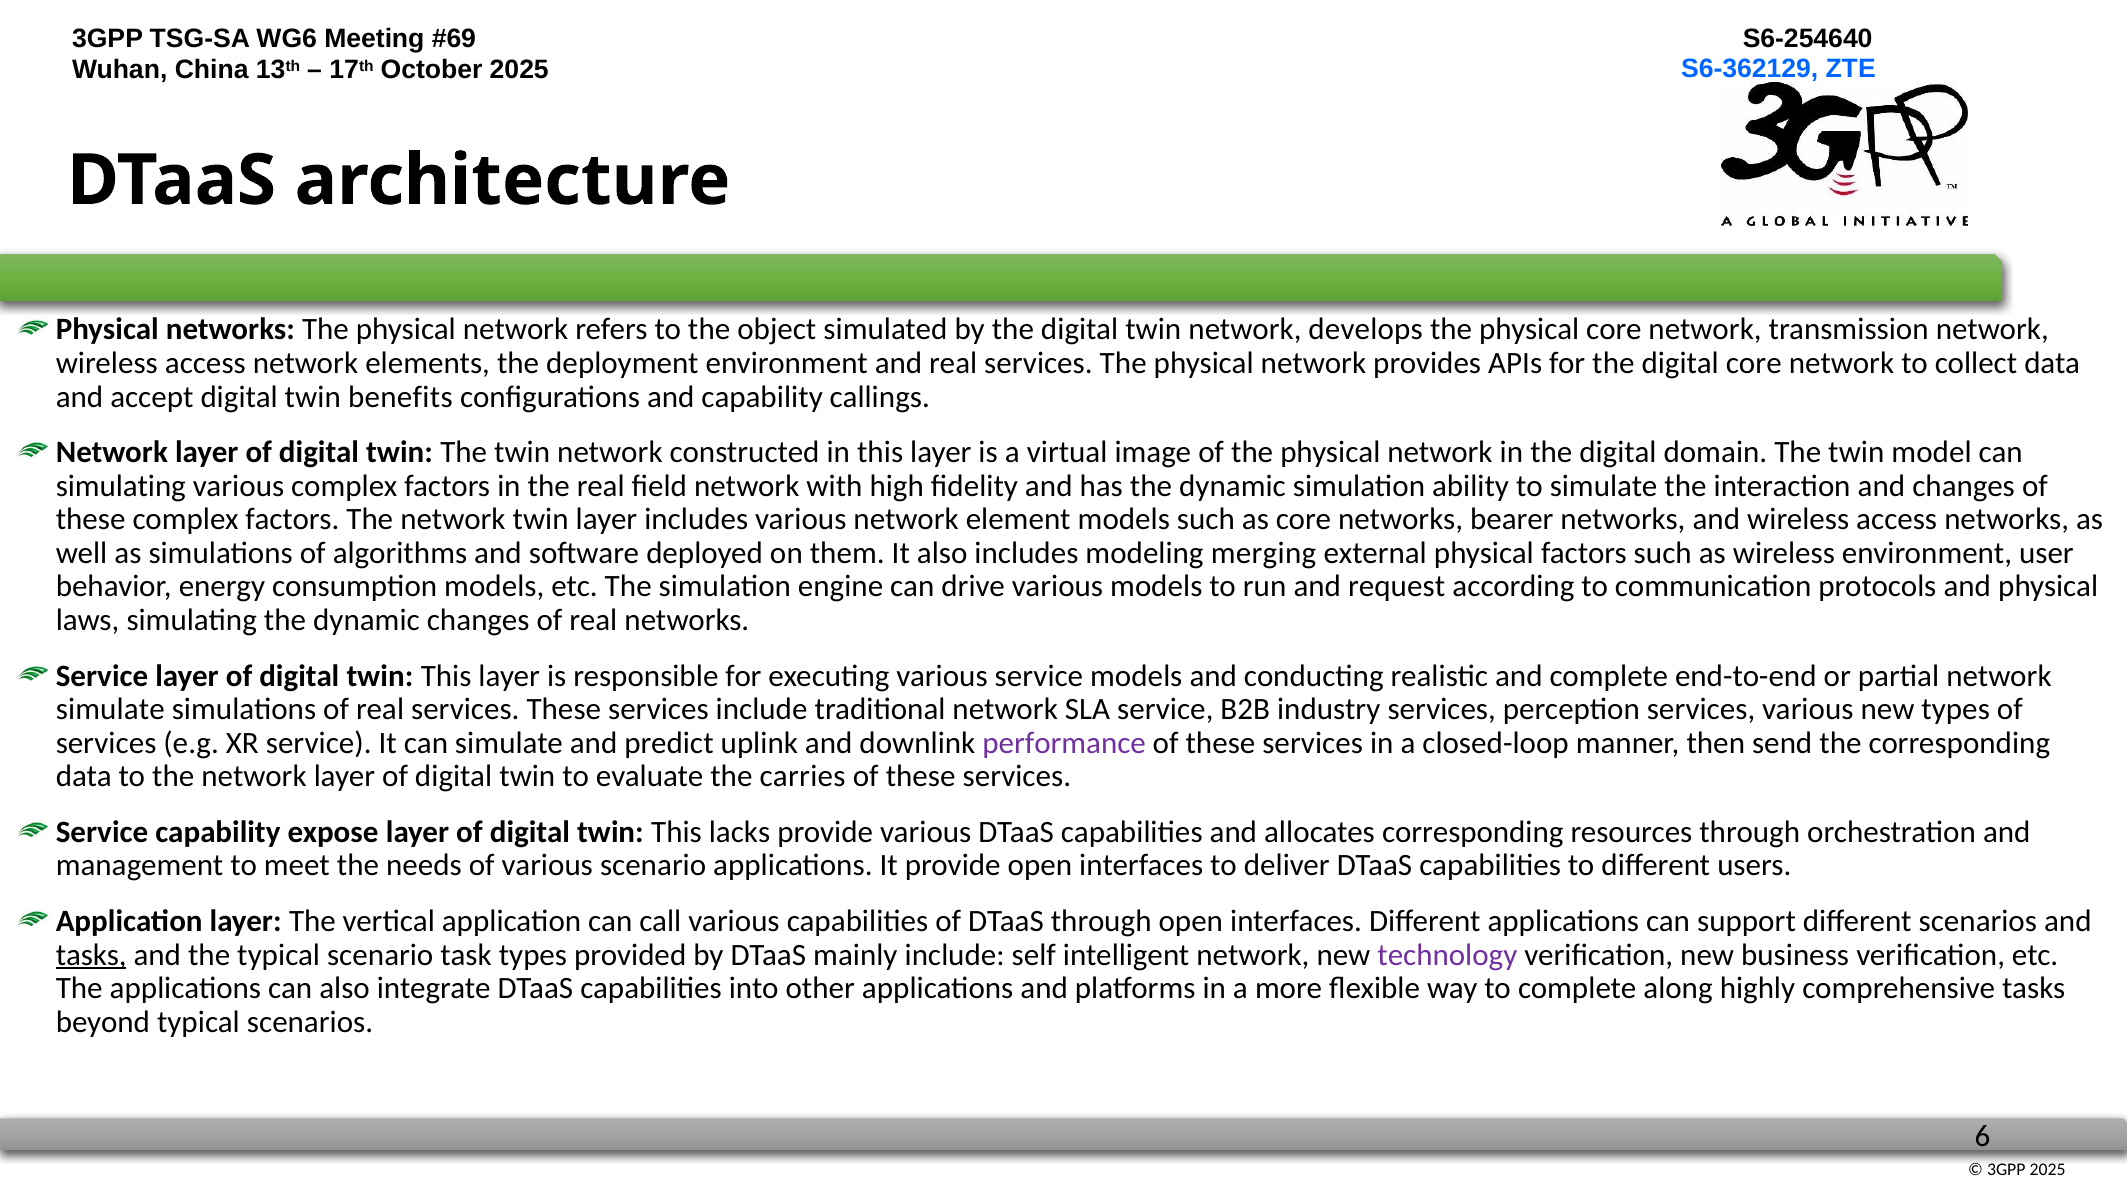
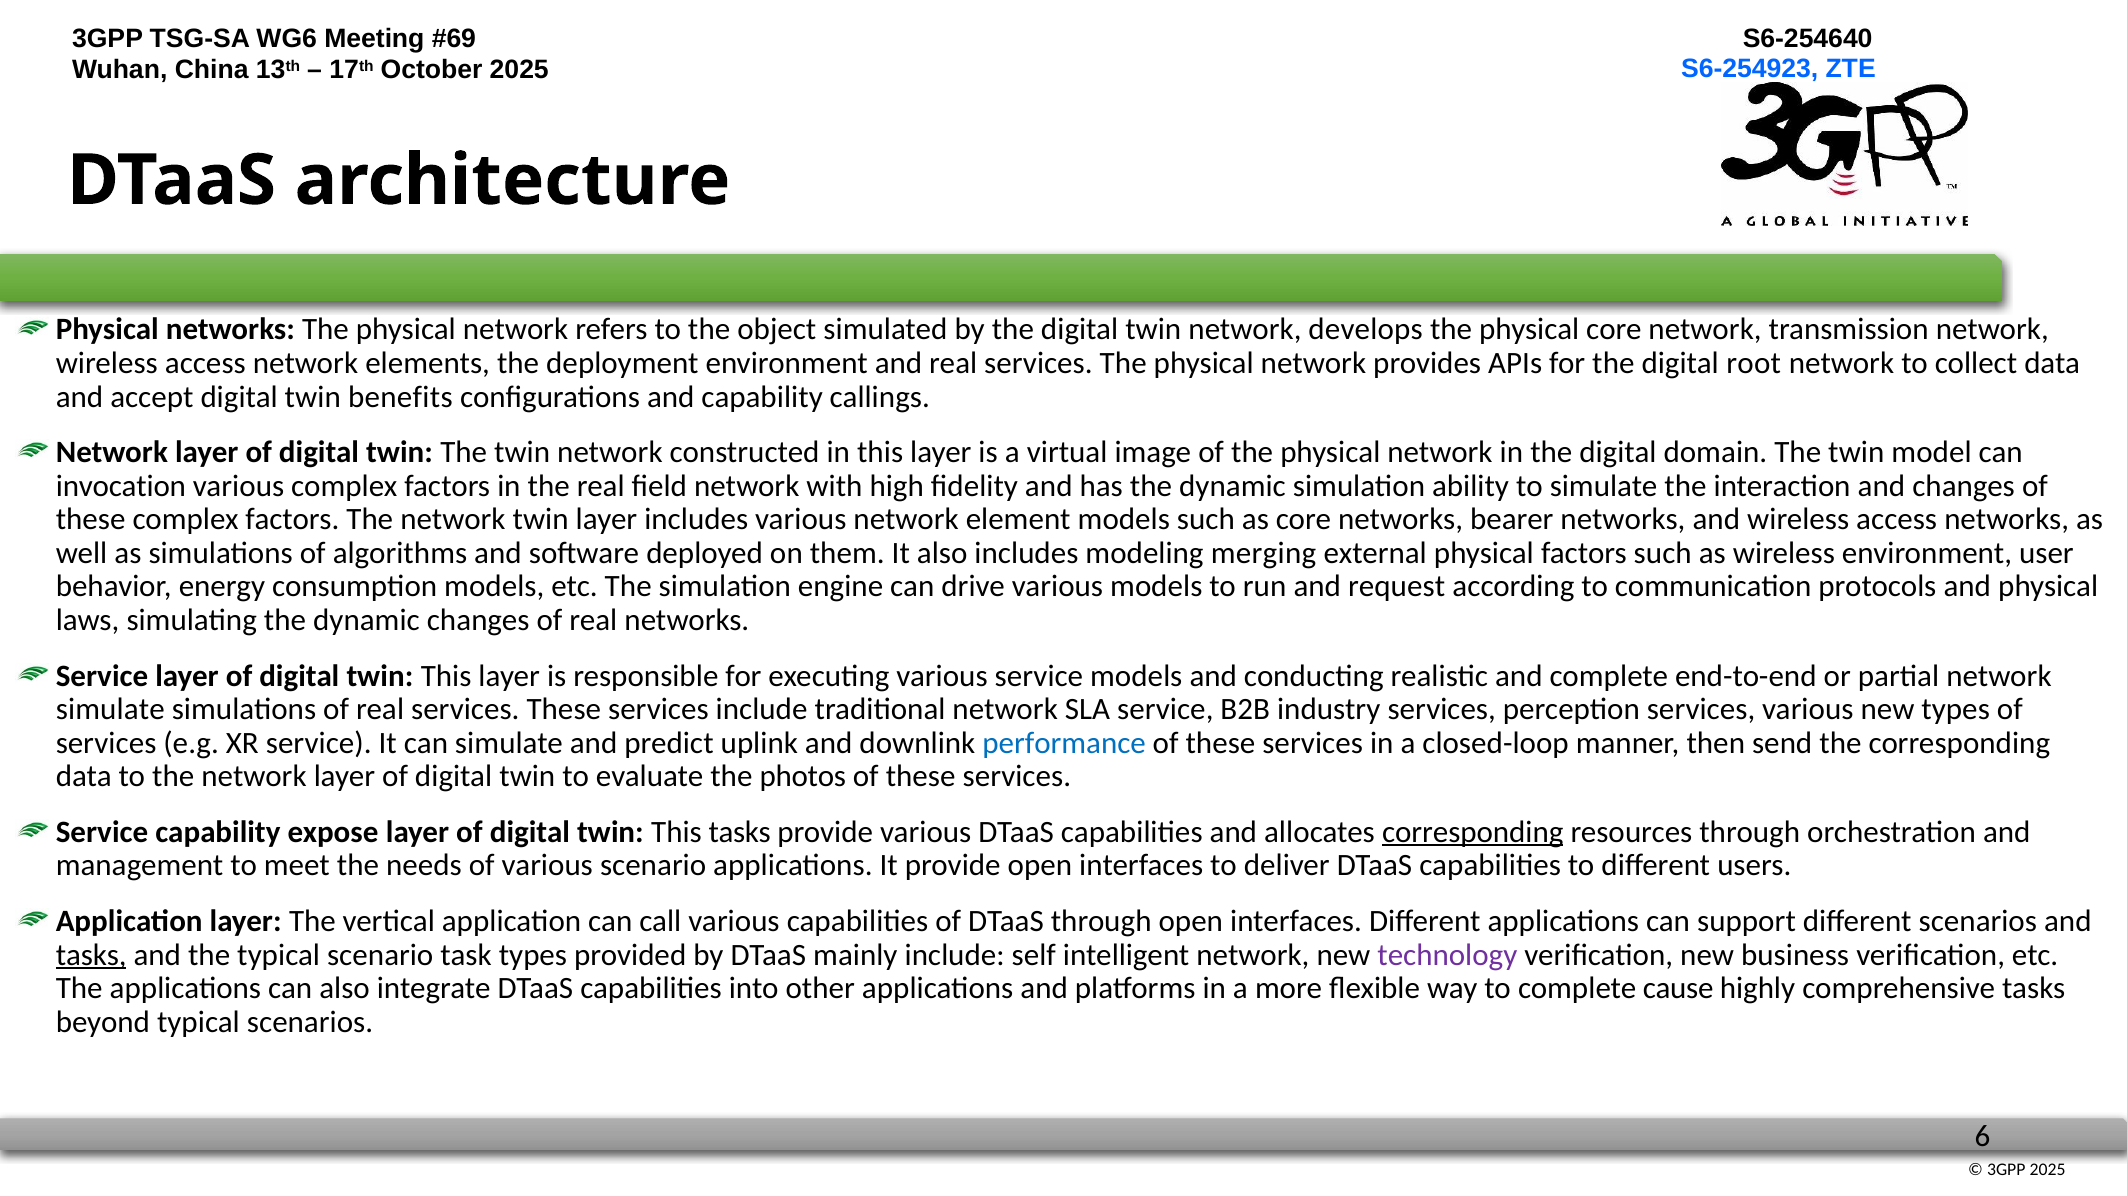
S6-362129: S6-362129 -> S6-254923
digital core: core -> root
simulating at (121, 486): simulating -> invocation
performance colour: purple -> blue
carries: carries -> photos
This lacks: lacks -> tasks
corresponding at (1473, 832) underline: none -> present
along: along -> cause
